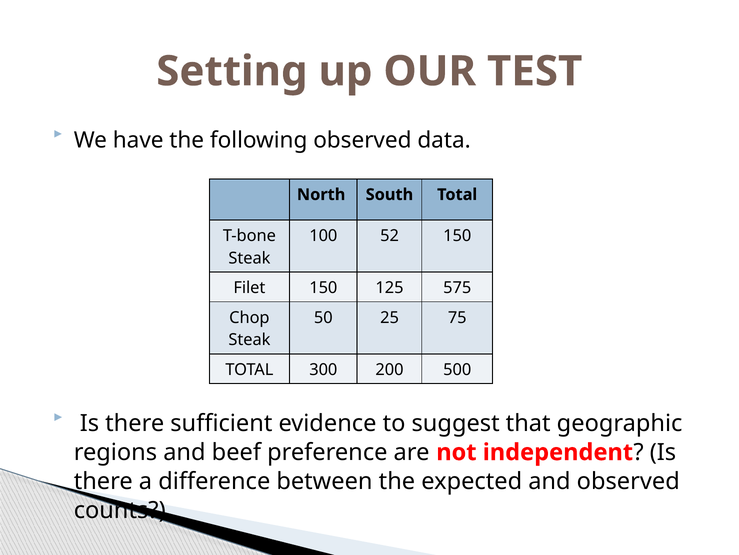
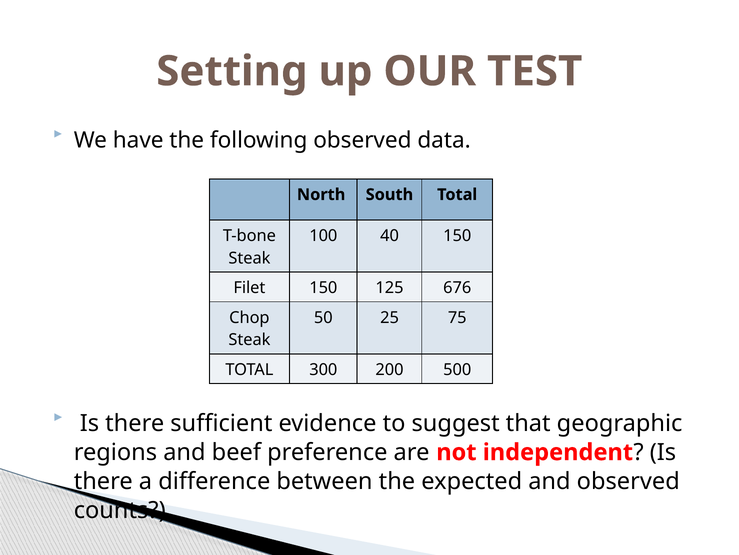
52: 52 -> 40
575: 575 -> 676
